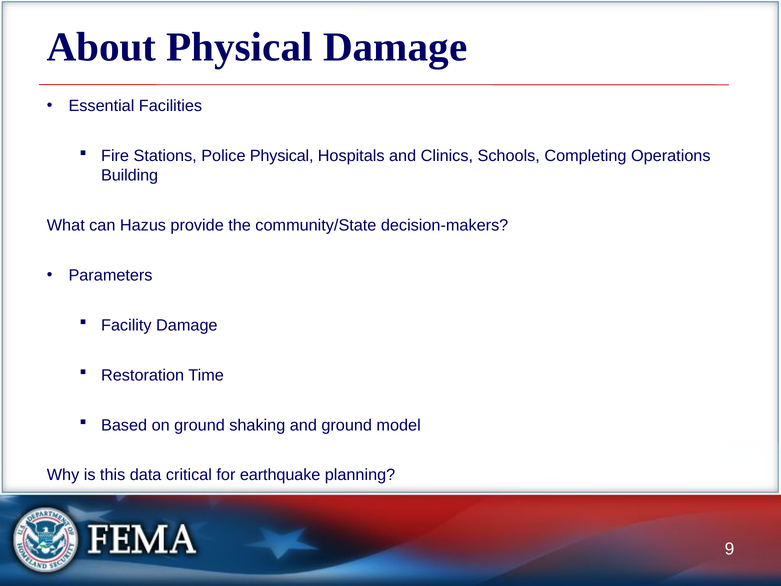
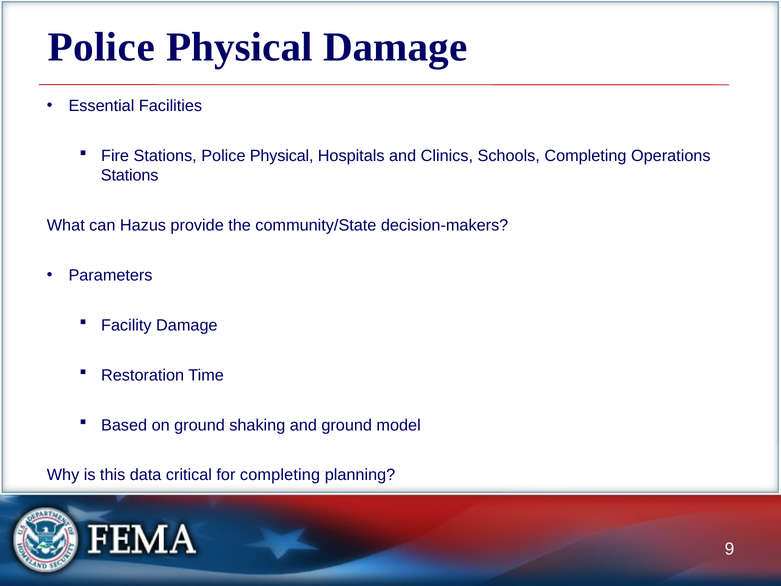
About at (101, 47): About -> Police
Building at (130, 175): Building -> Stations
for earthquake: earthquake -> completing
